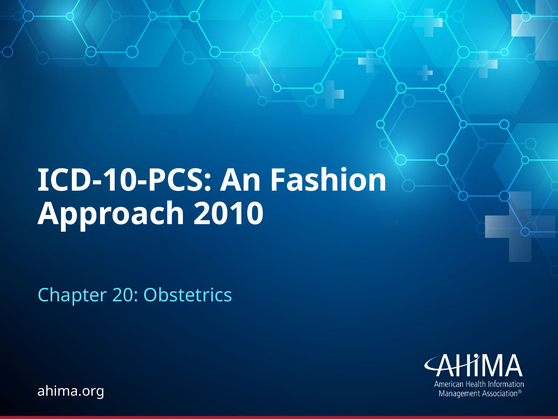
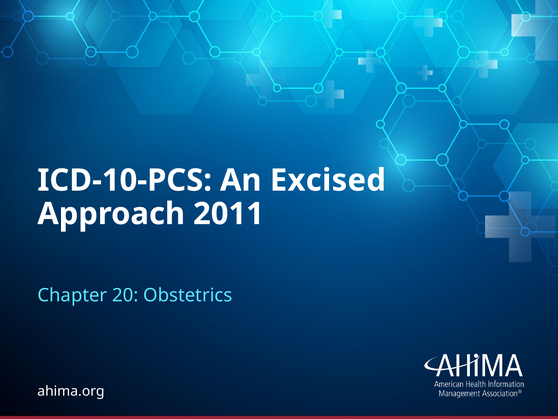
Fashion: Fashion -> Excised
2010: 2010 -> 2011
